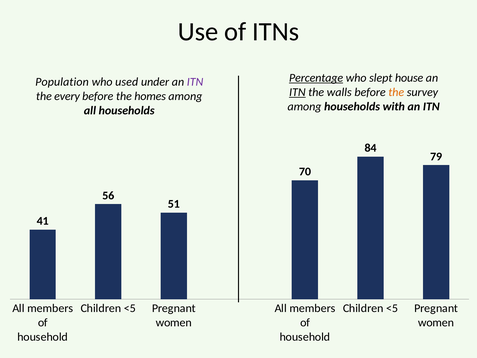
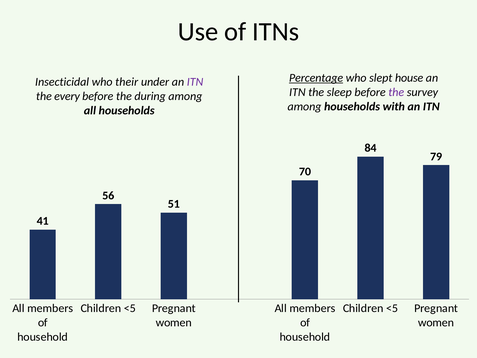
Population: Population -> Insecticidal
used: used -> their
ITN at (297, 92) underline: present -> none
walls: walls -> sleep
the at (396, 92) colour: orange -> purple
homes: homes -> during
